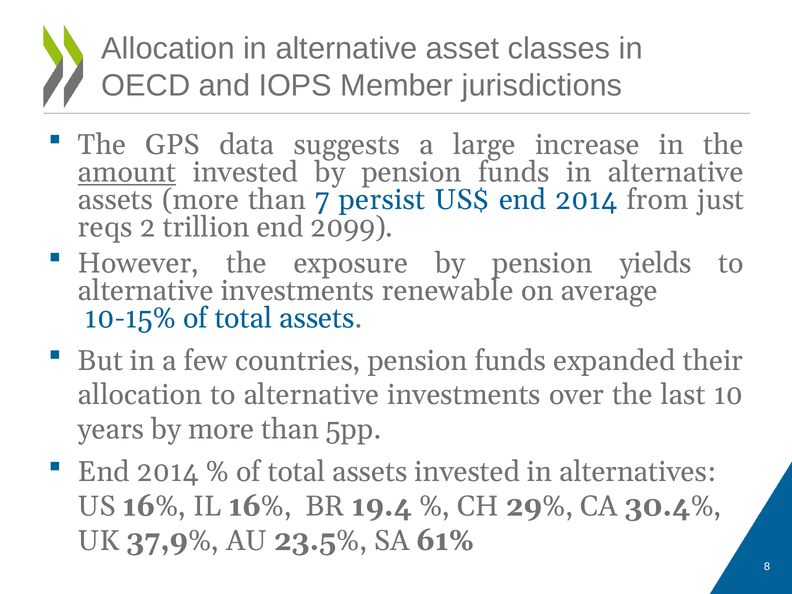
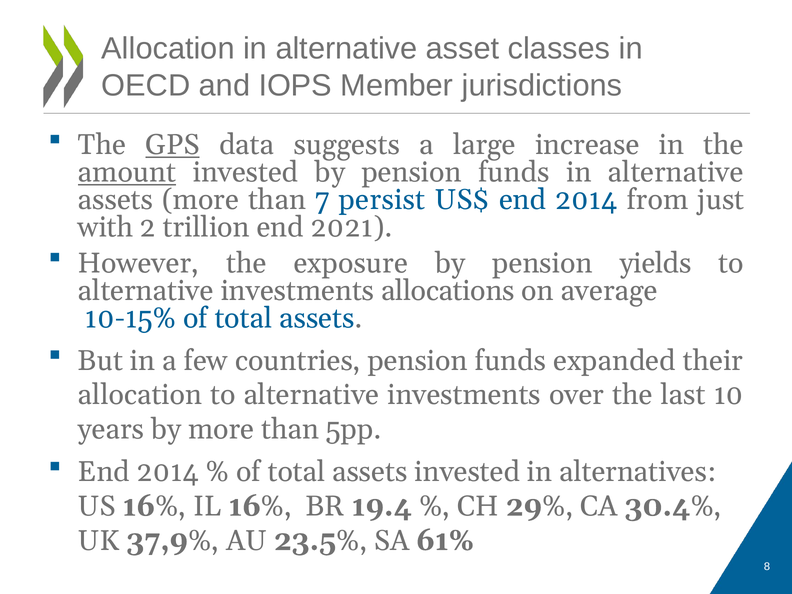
GPS underline: none -> present
reqs: reqs -> with
2099: 2099 -> 2021
renewable: renewable -> allocations
